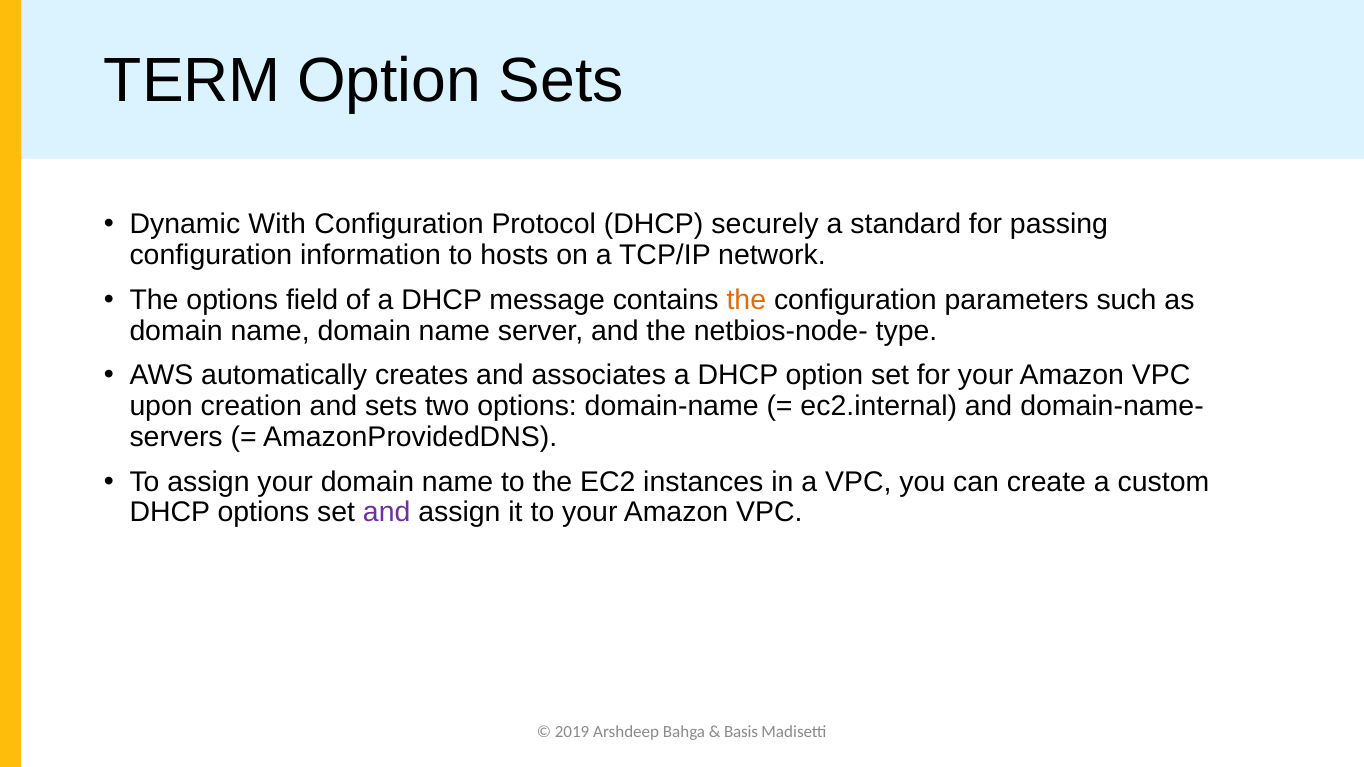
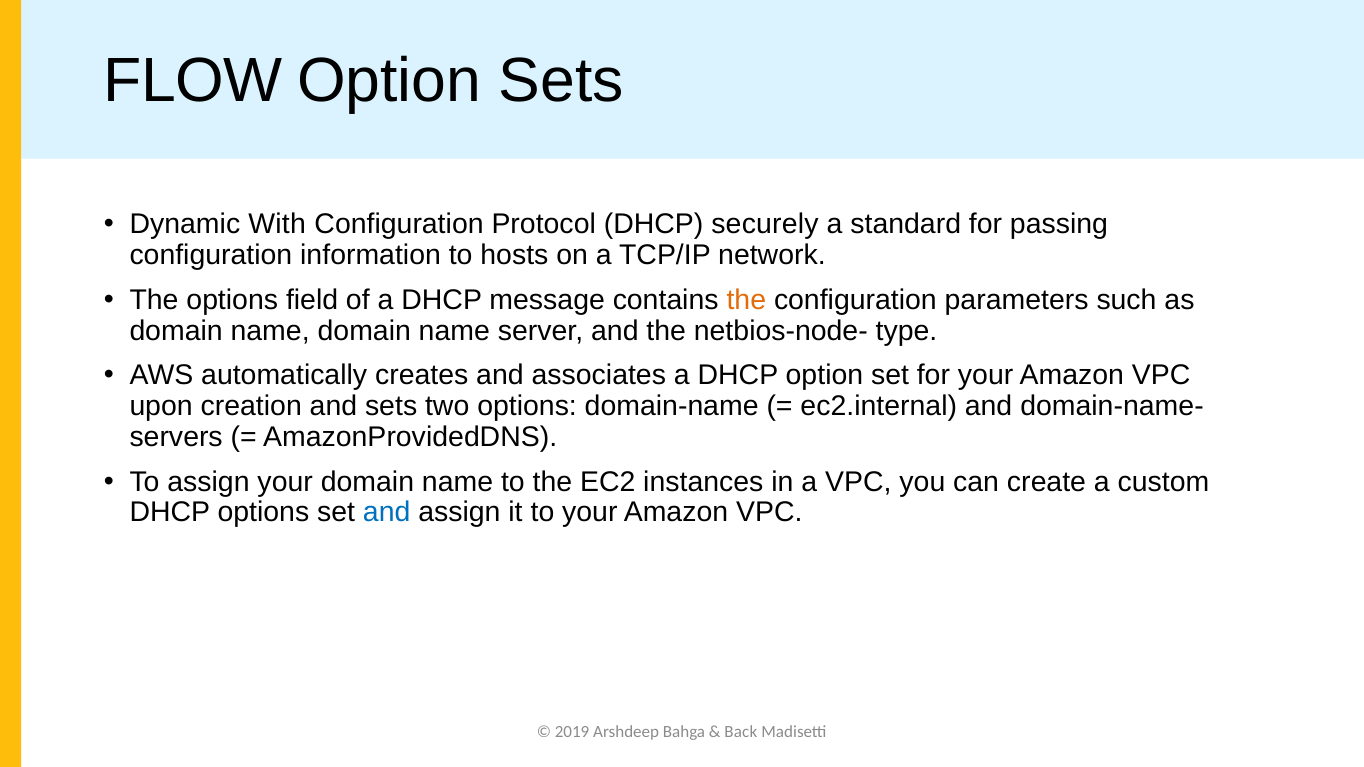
TERM: TERM -> FLOW
and at (387, 513) colour: purple -> blue
Basis: Basis -> Back
